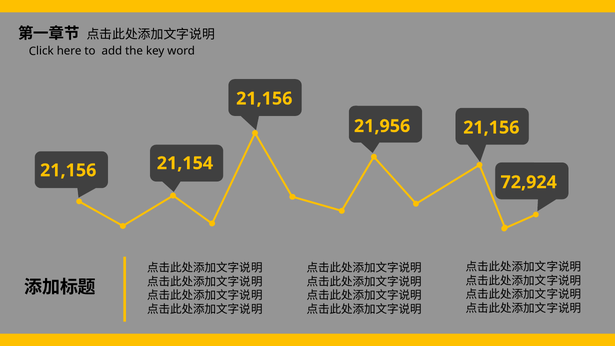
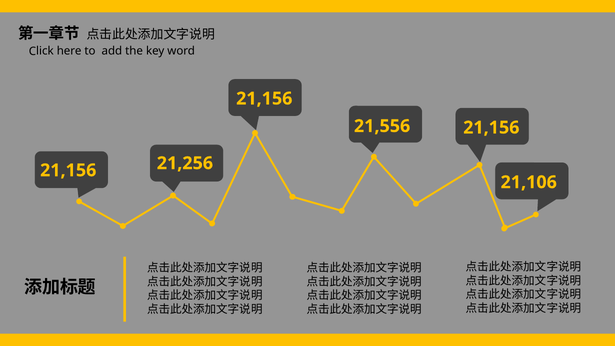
21,956: 21,956 -> 21,556
21,154: 21,154 -> 21,256
72,924: 72,924 -> 21,106
